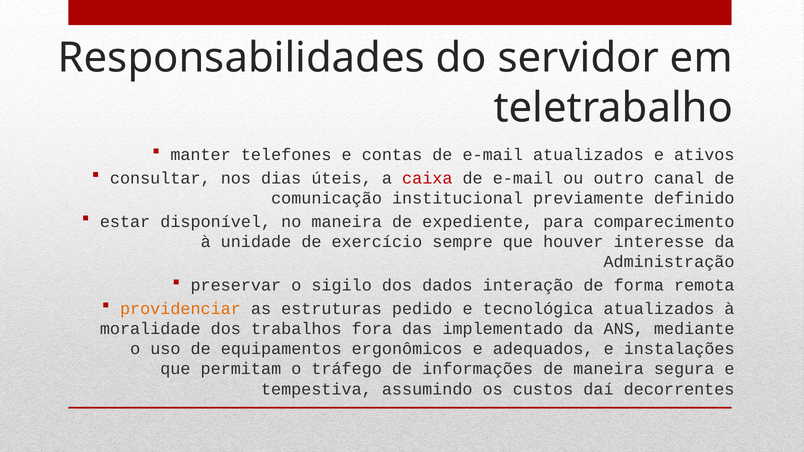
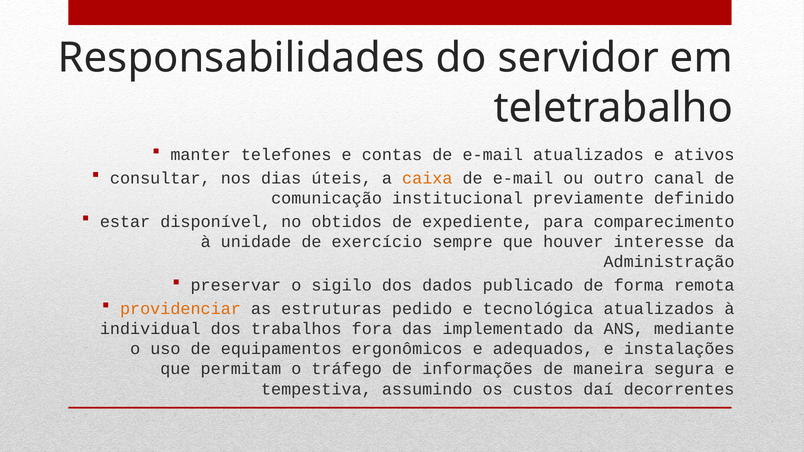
caixa colour: red -> orange
no maneira: maneira -> obtidos
interação: interação -> publicado
moralidade: moralidade -> individual
